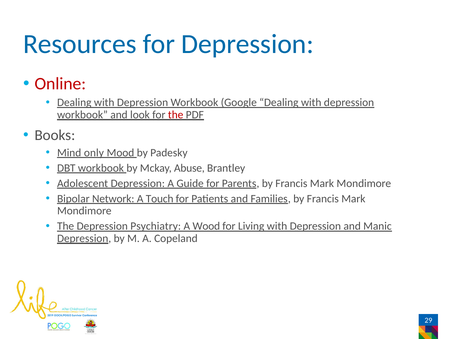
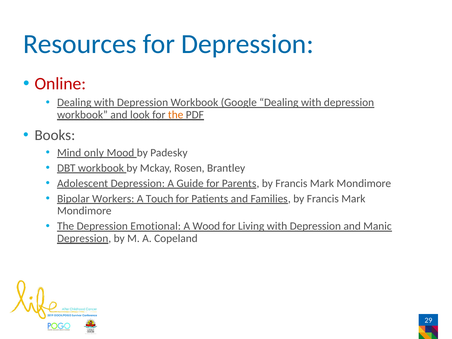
the at (176, 115) colour: red -> orange
Abuse: Abuse -> Rosen
Network: Network -> Workers
Psychiatry: Psychiatry -> Emotional
